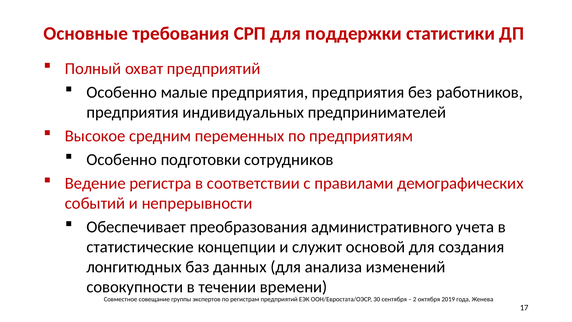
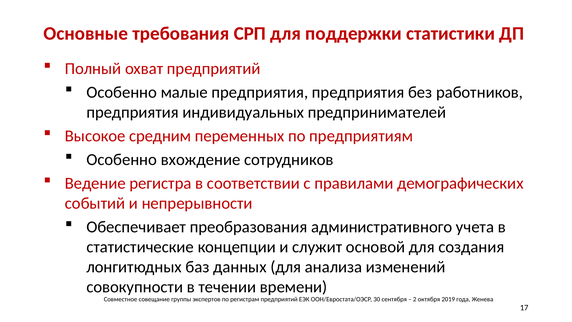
подготовки: подготовки -> вхождение
